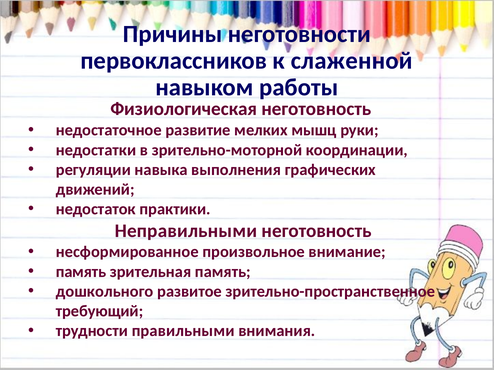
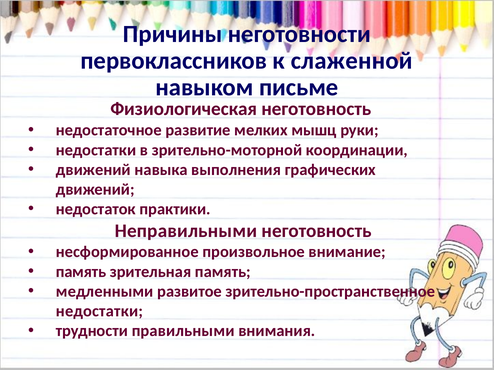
работы: работы -> письме
регуляции at (93, 170): регуляции -> движений
дошкольного: дошкольного -> медленными
требующий at (100, 312): требующий -> недостатки
